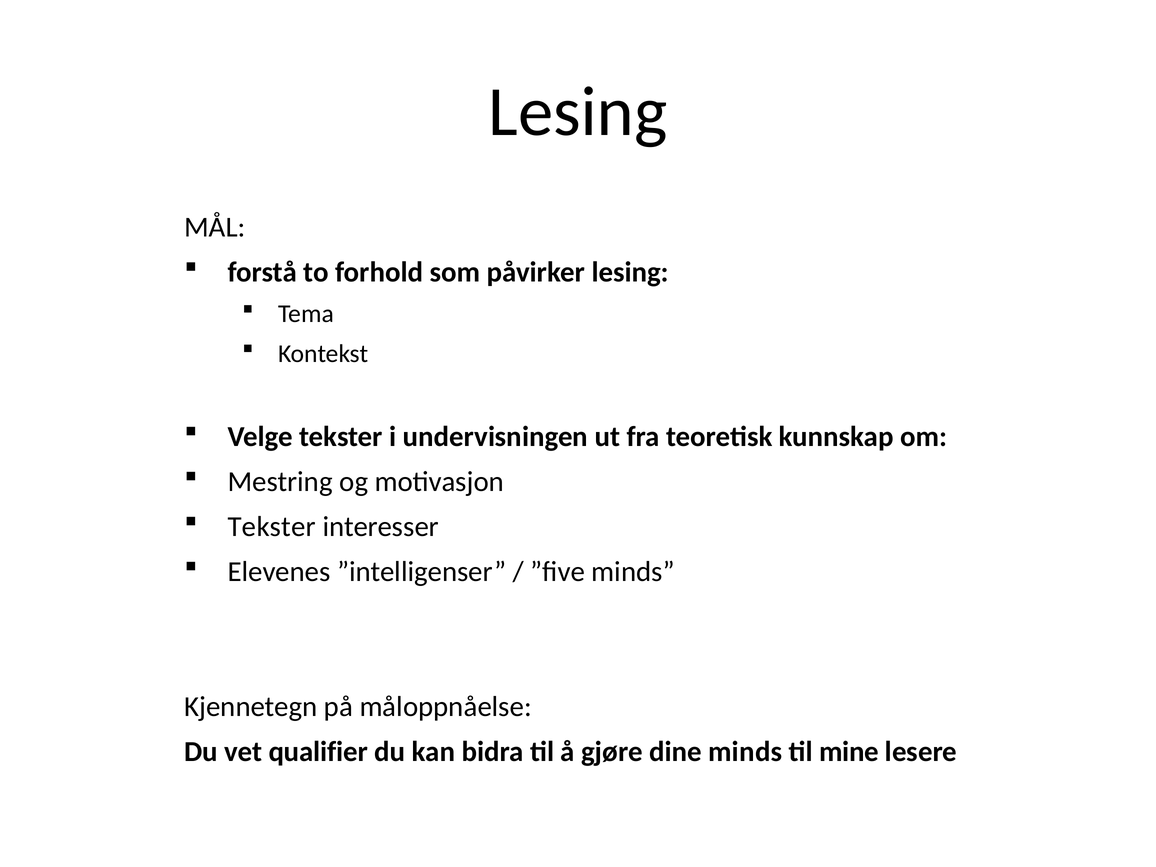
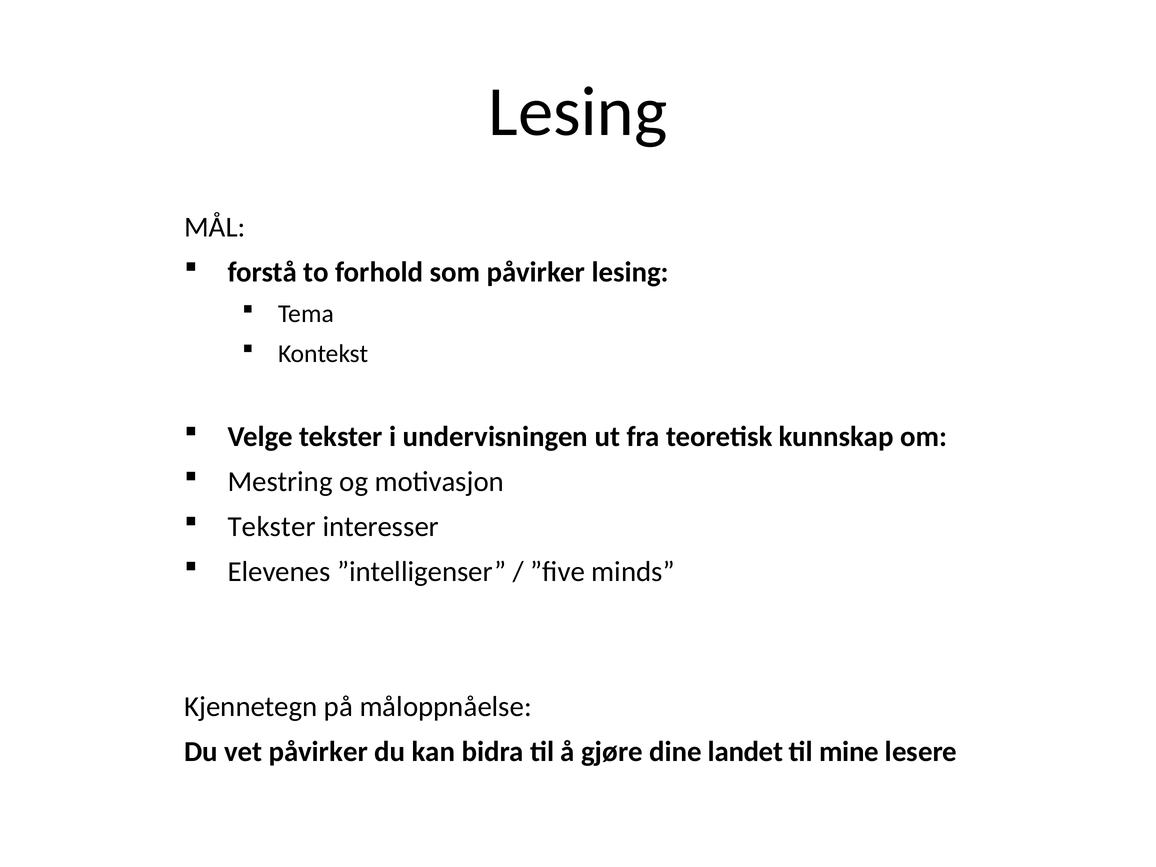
vet qualifier: qualifier -> påvirker
dine minds: minds -> landet
